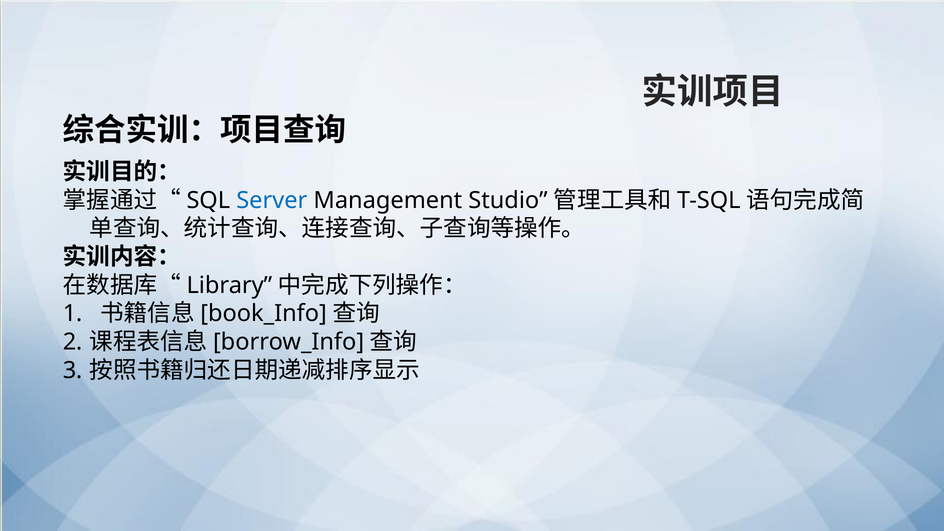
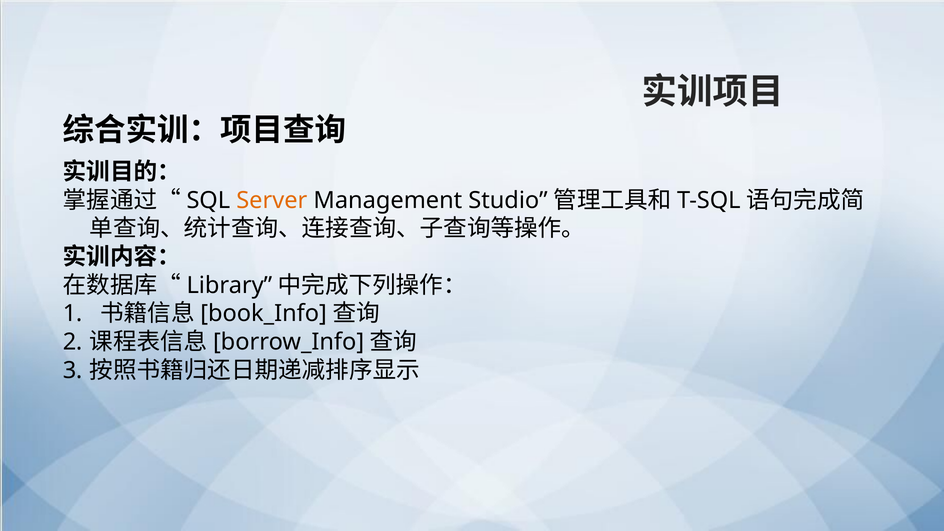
Server colour: blue -> orange
